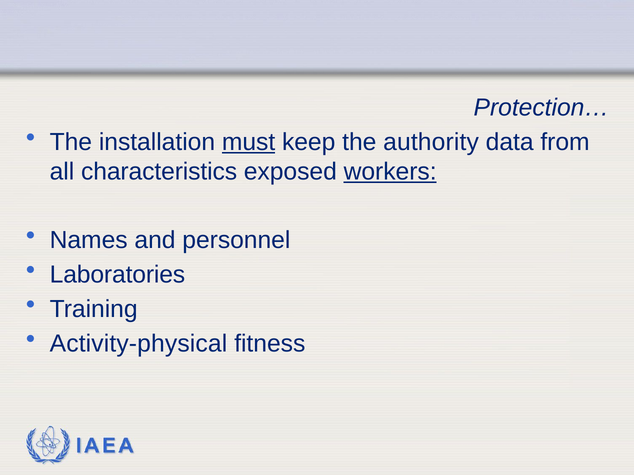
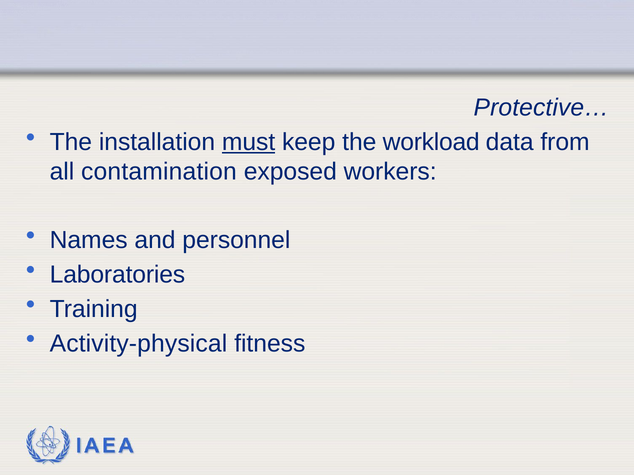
Protection…: Protection… -> Protective…
authority: authority -> workload
characteristics: characteristics -> contamination
workers underline: present -> none
